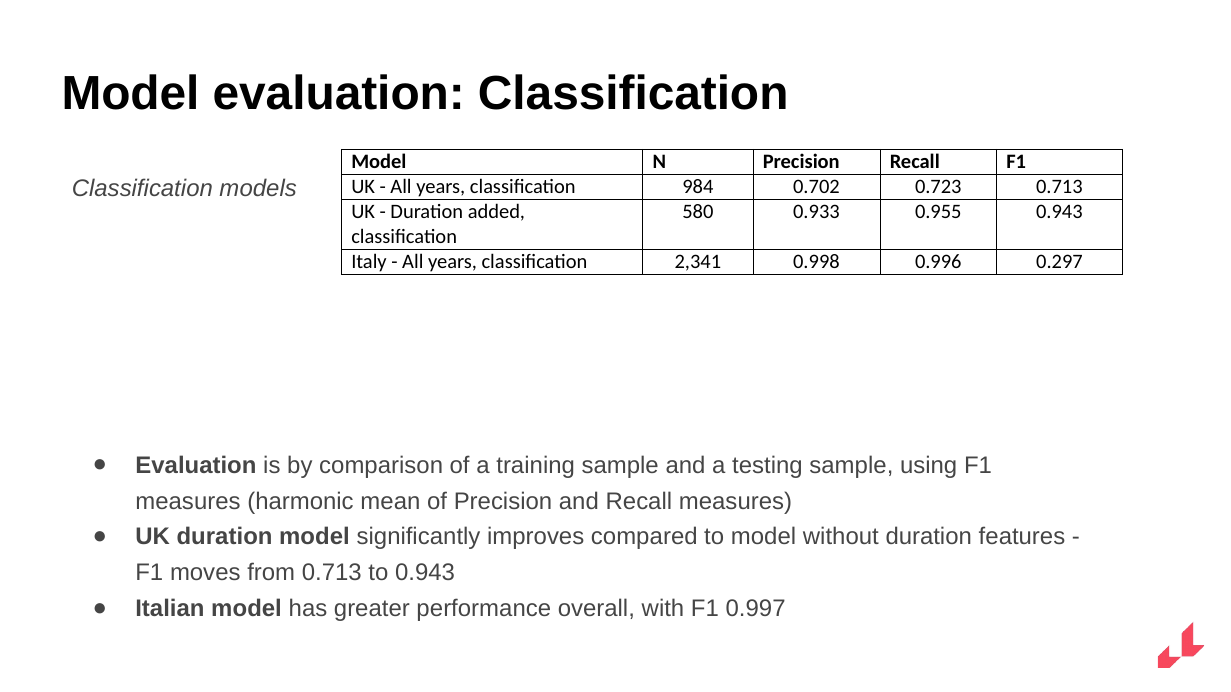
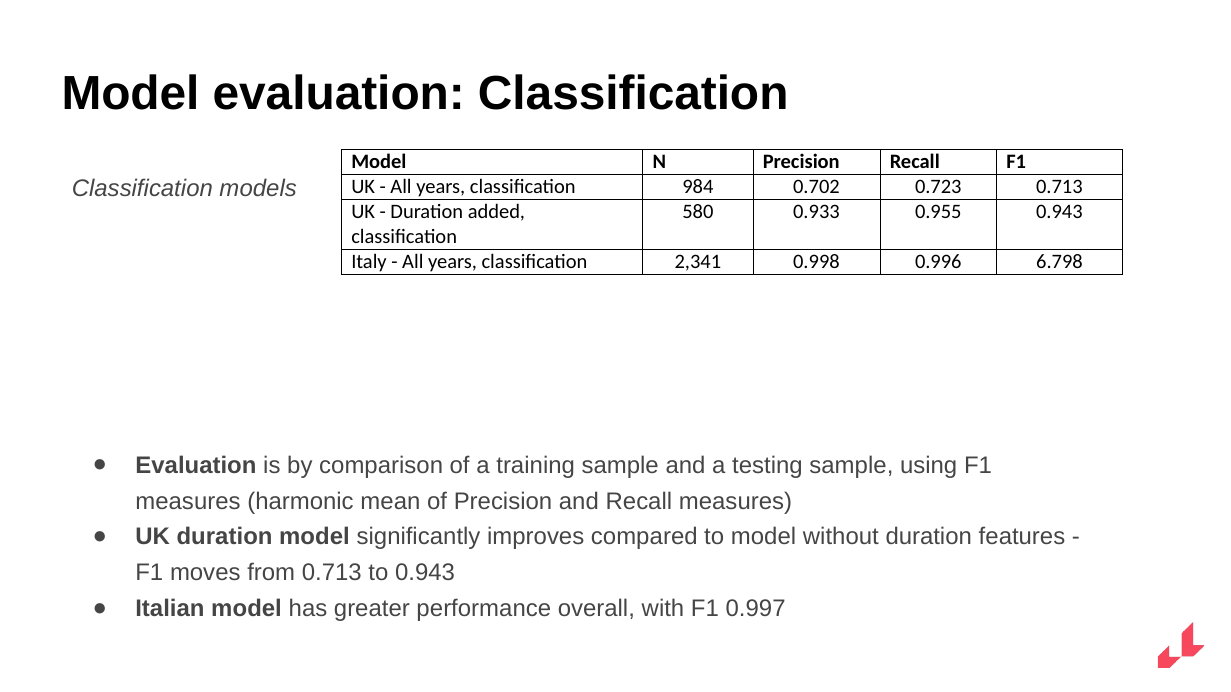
0.297: 0.297 -> 6.798
